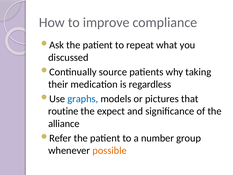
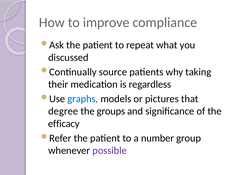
routine: routine -> degree
expect: expect -> groups
alliance: alliance -> efficacy
possible colour: orange -> purple
